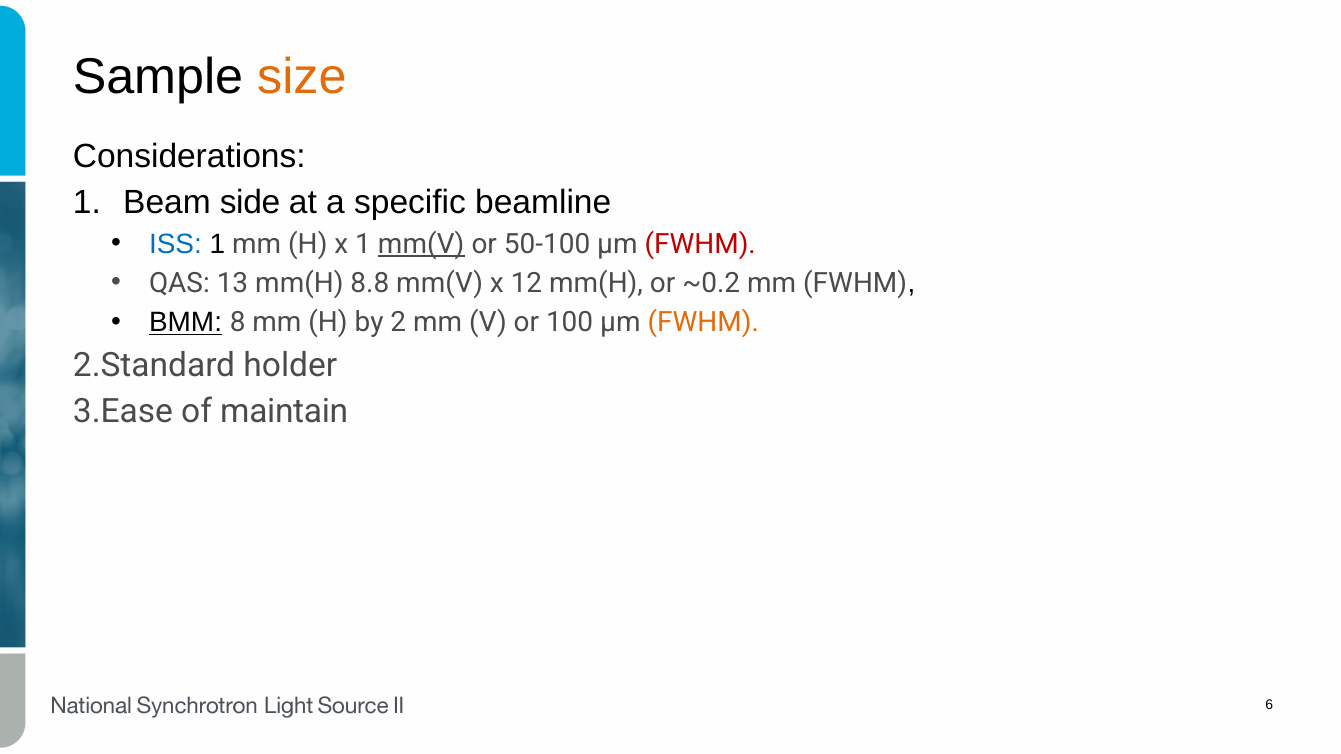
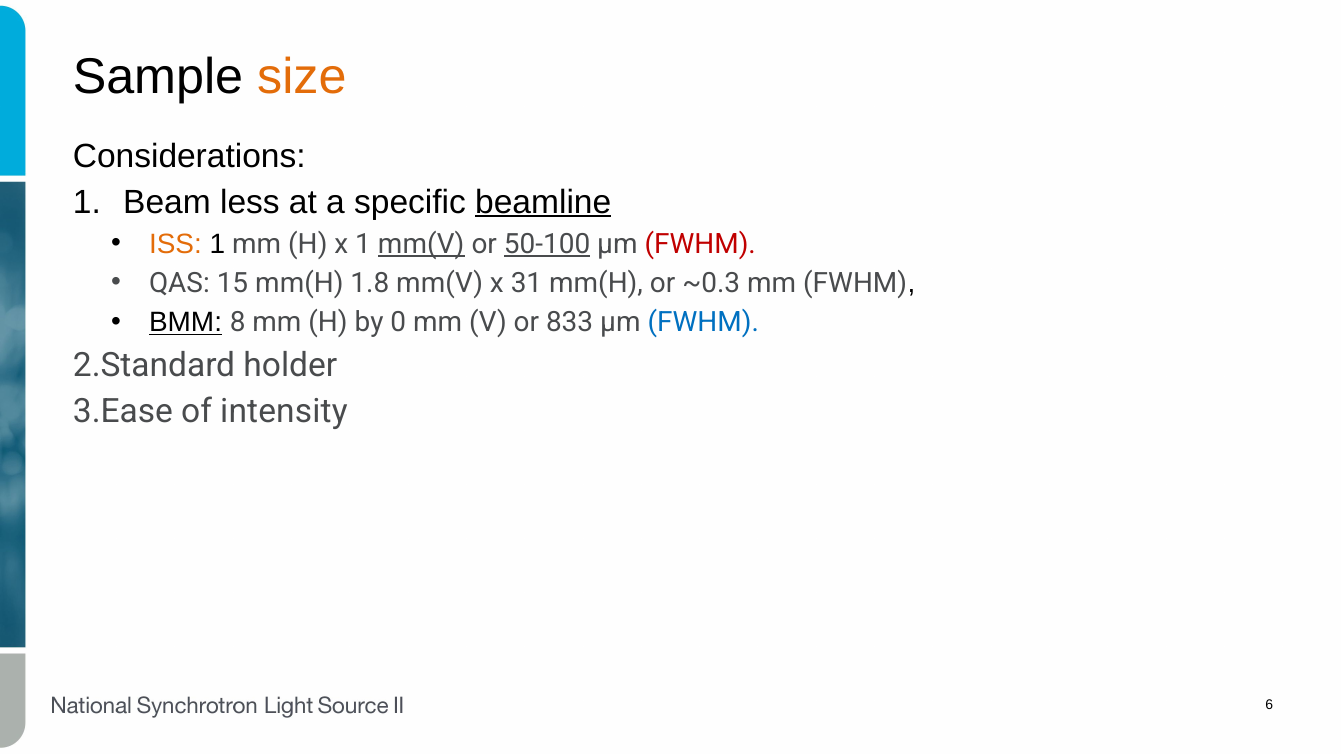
side: side -> less
beamline underline: none -> present
ISS colour: blue -> orange
50-100 underline: none -> present
13: 13 -> 15
8.8: 8.8 -> 1.8
12: 12 -> 31
~0.2: ~0.2 -> ~0.3
2: 2 -> 0
100: 100 -> 833
FWHM at (703, 323) colour: orange -> blue
maintain: maintain -> intensity
